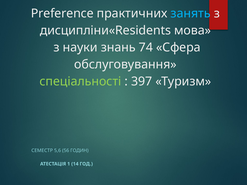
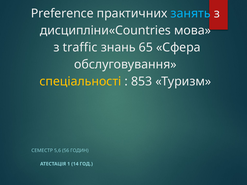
дисципліни«Residents: дисципліни«Residents -> дисципліни«Countries
науки: науки -> traffic
74: 74 -> 65
спеціальності colour: light green -> yellow
397: 397 -> 853
